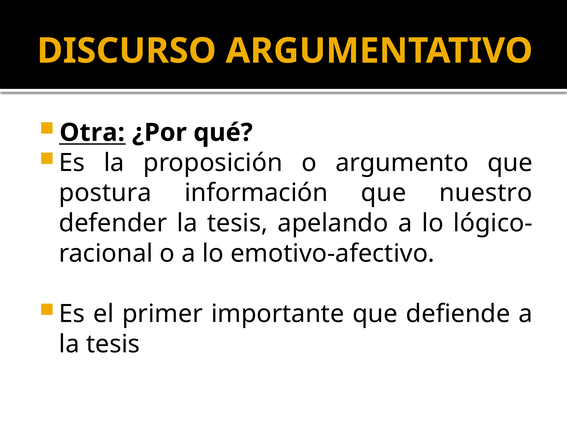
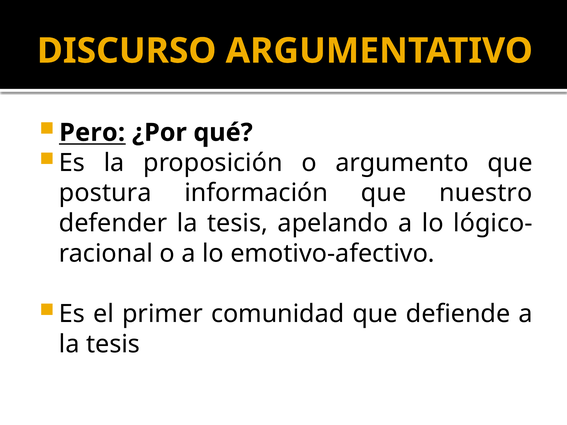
Otra: Otra -> Pero
importante: importante -> comunidad
